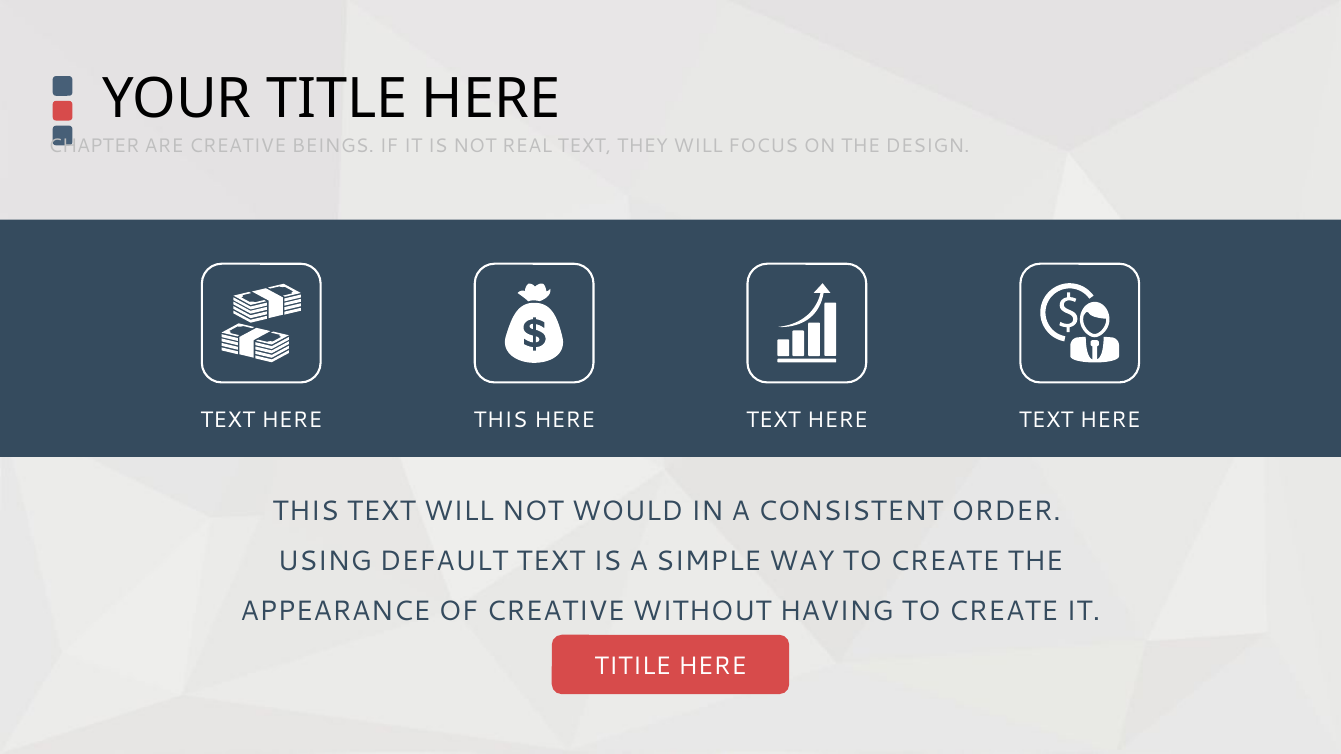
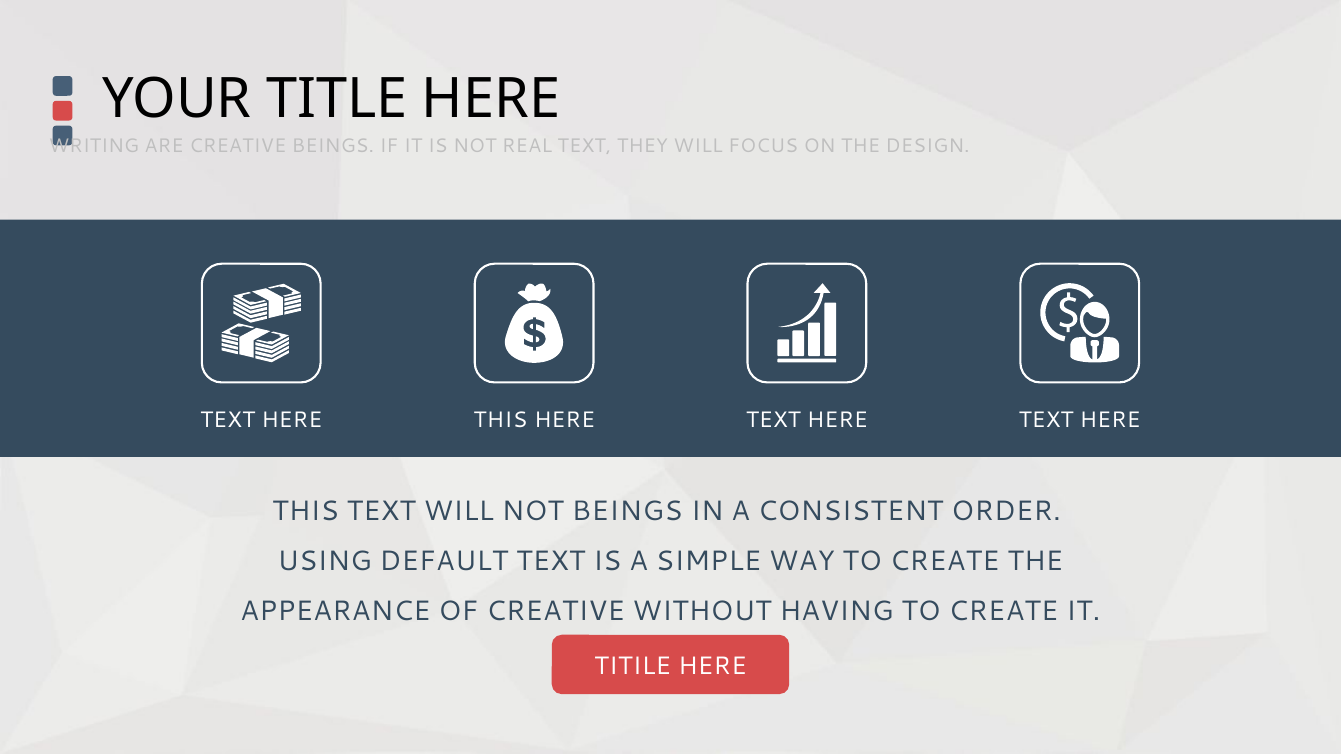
CHAPTER: CHAPTER -> WRITING
NOT WOULD: WOULD -> BEINGS
